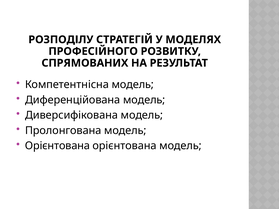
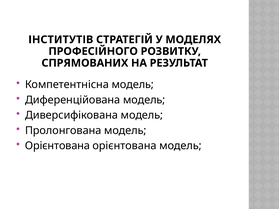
РОЗПОДІЛУ: РОЗПОДІЛУ -> ІНСТИТУТІВ
